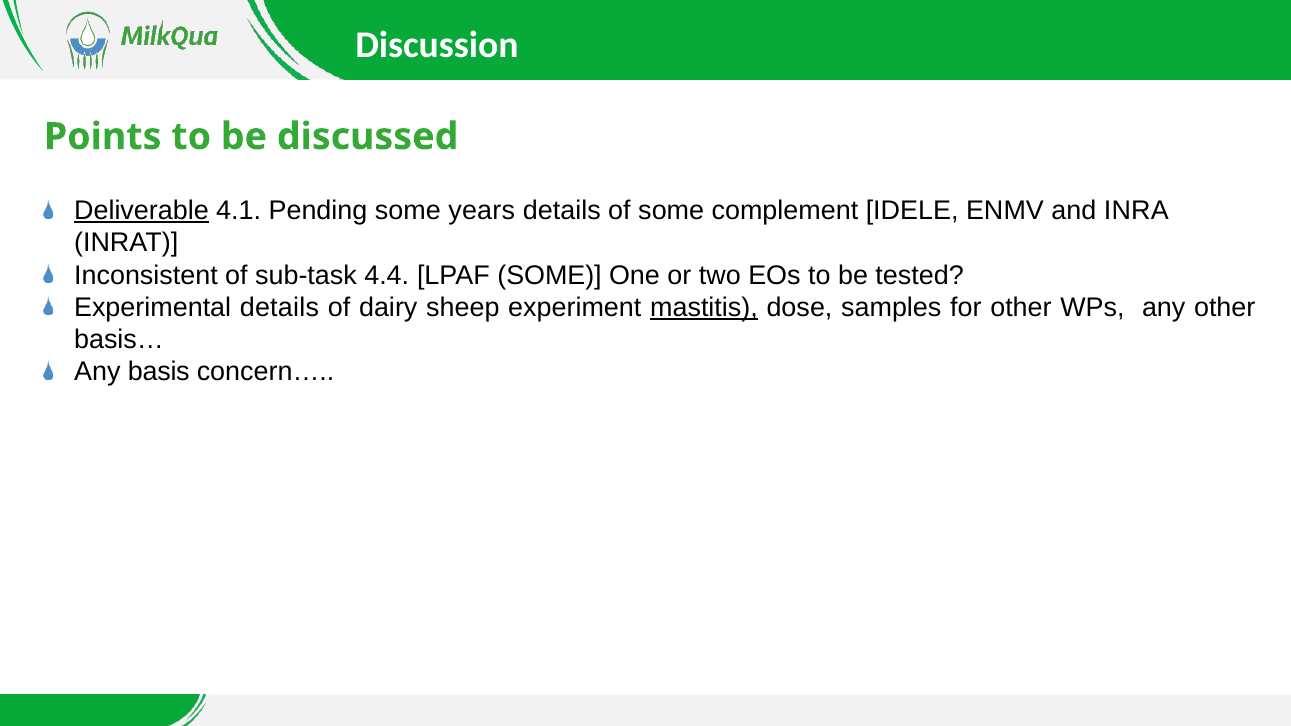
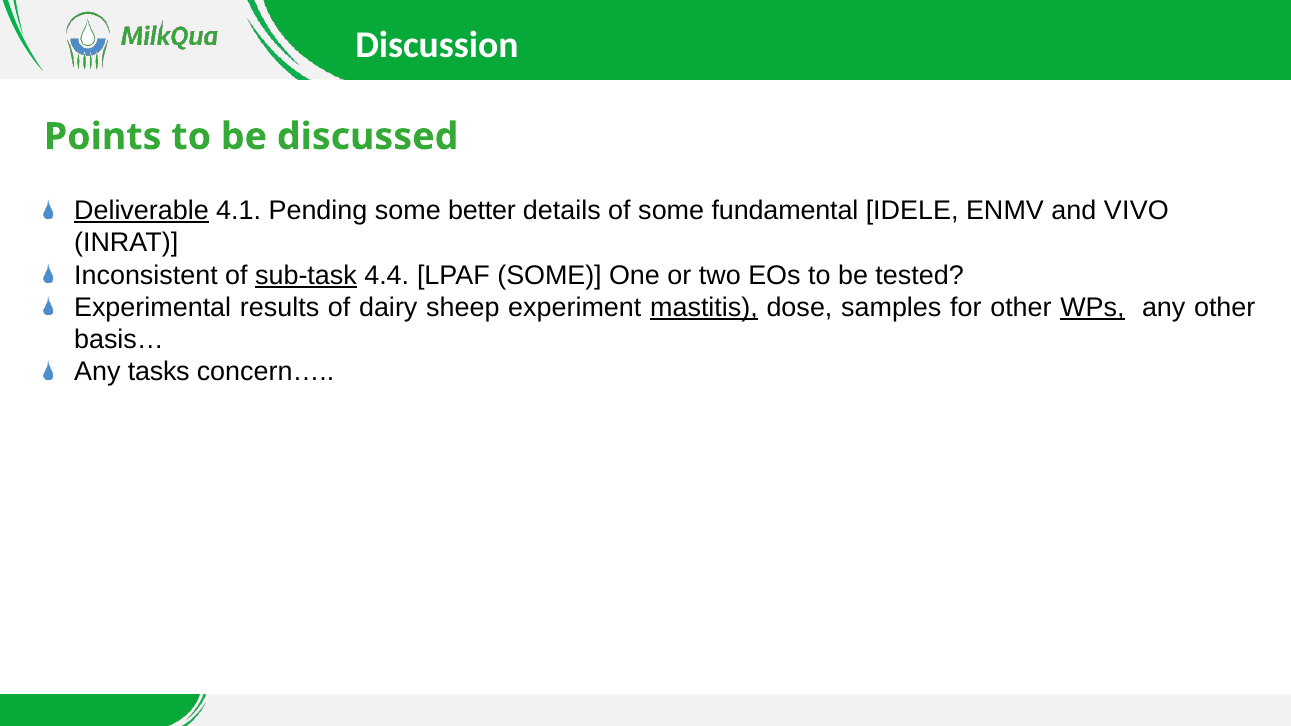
years: years -> better
complement: complement -> fundamental
INRA: INRA -> VIVO
sub-task underline: none -> present
Experimental details: details -> results
WPs underline: none -> present
basis: basis -> tasks
